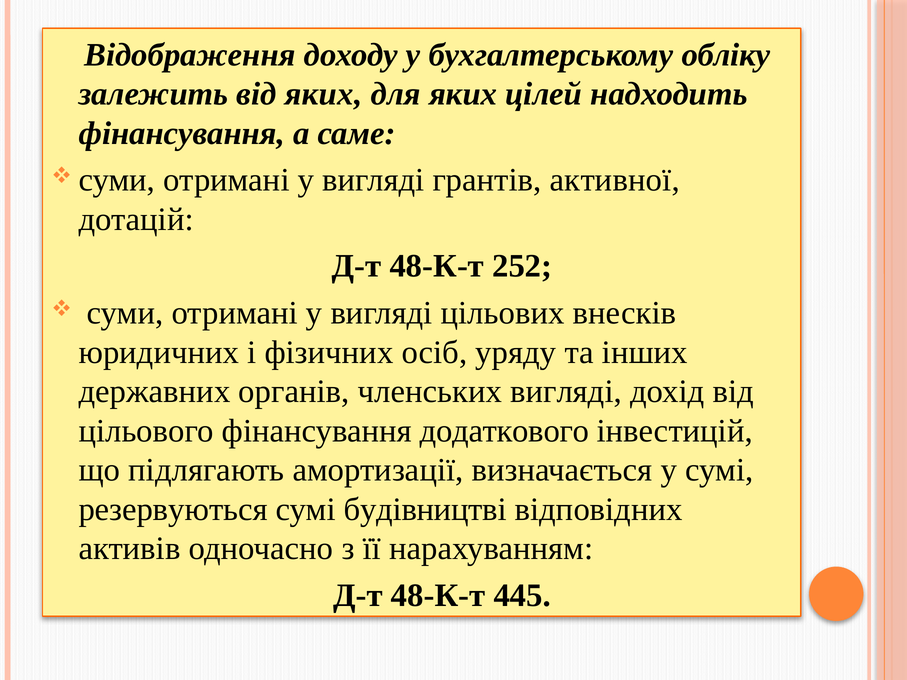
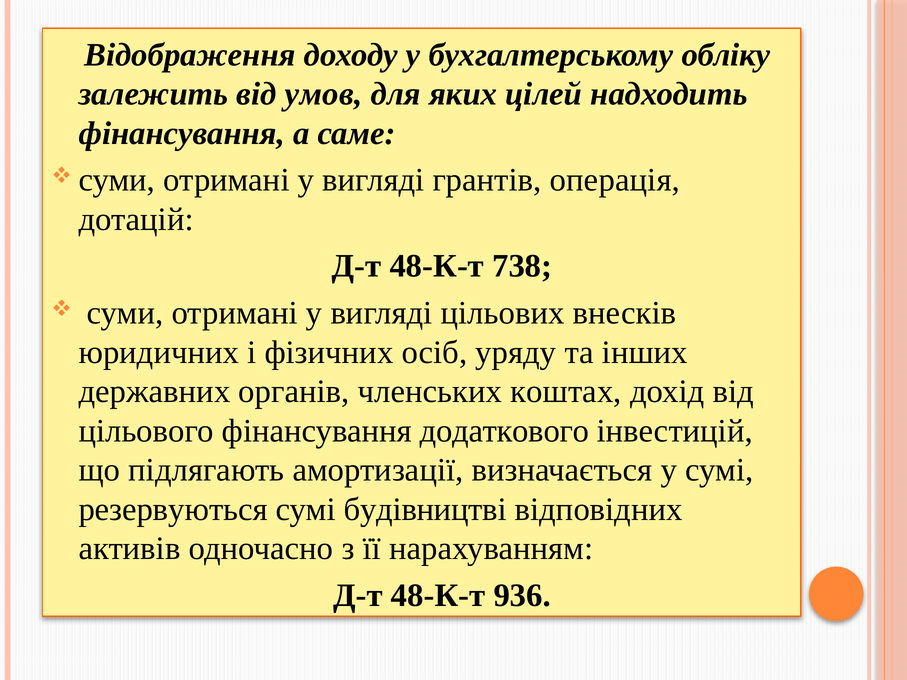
від яких: яких -> умов
активної: активної -> операція
252: 252 -> 738
членських вигляді: вигляді -> коштах
445: 445 -> 936
